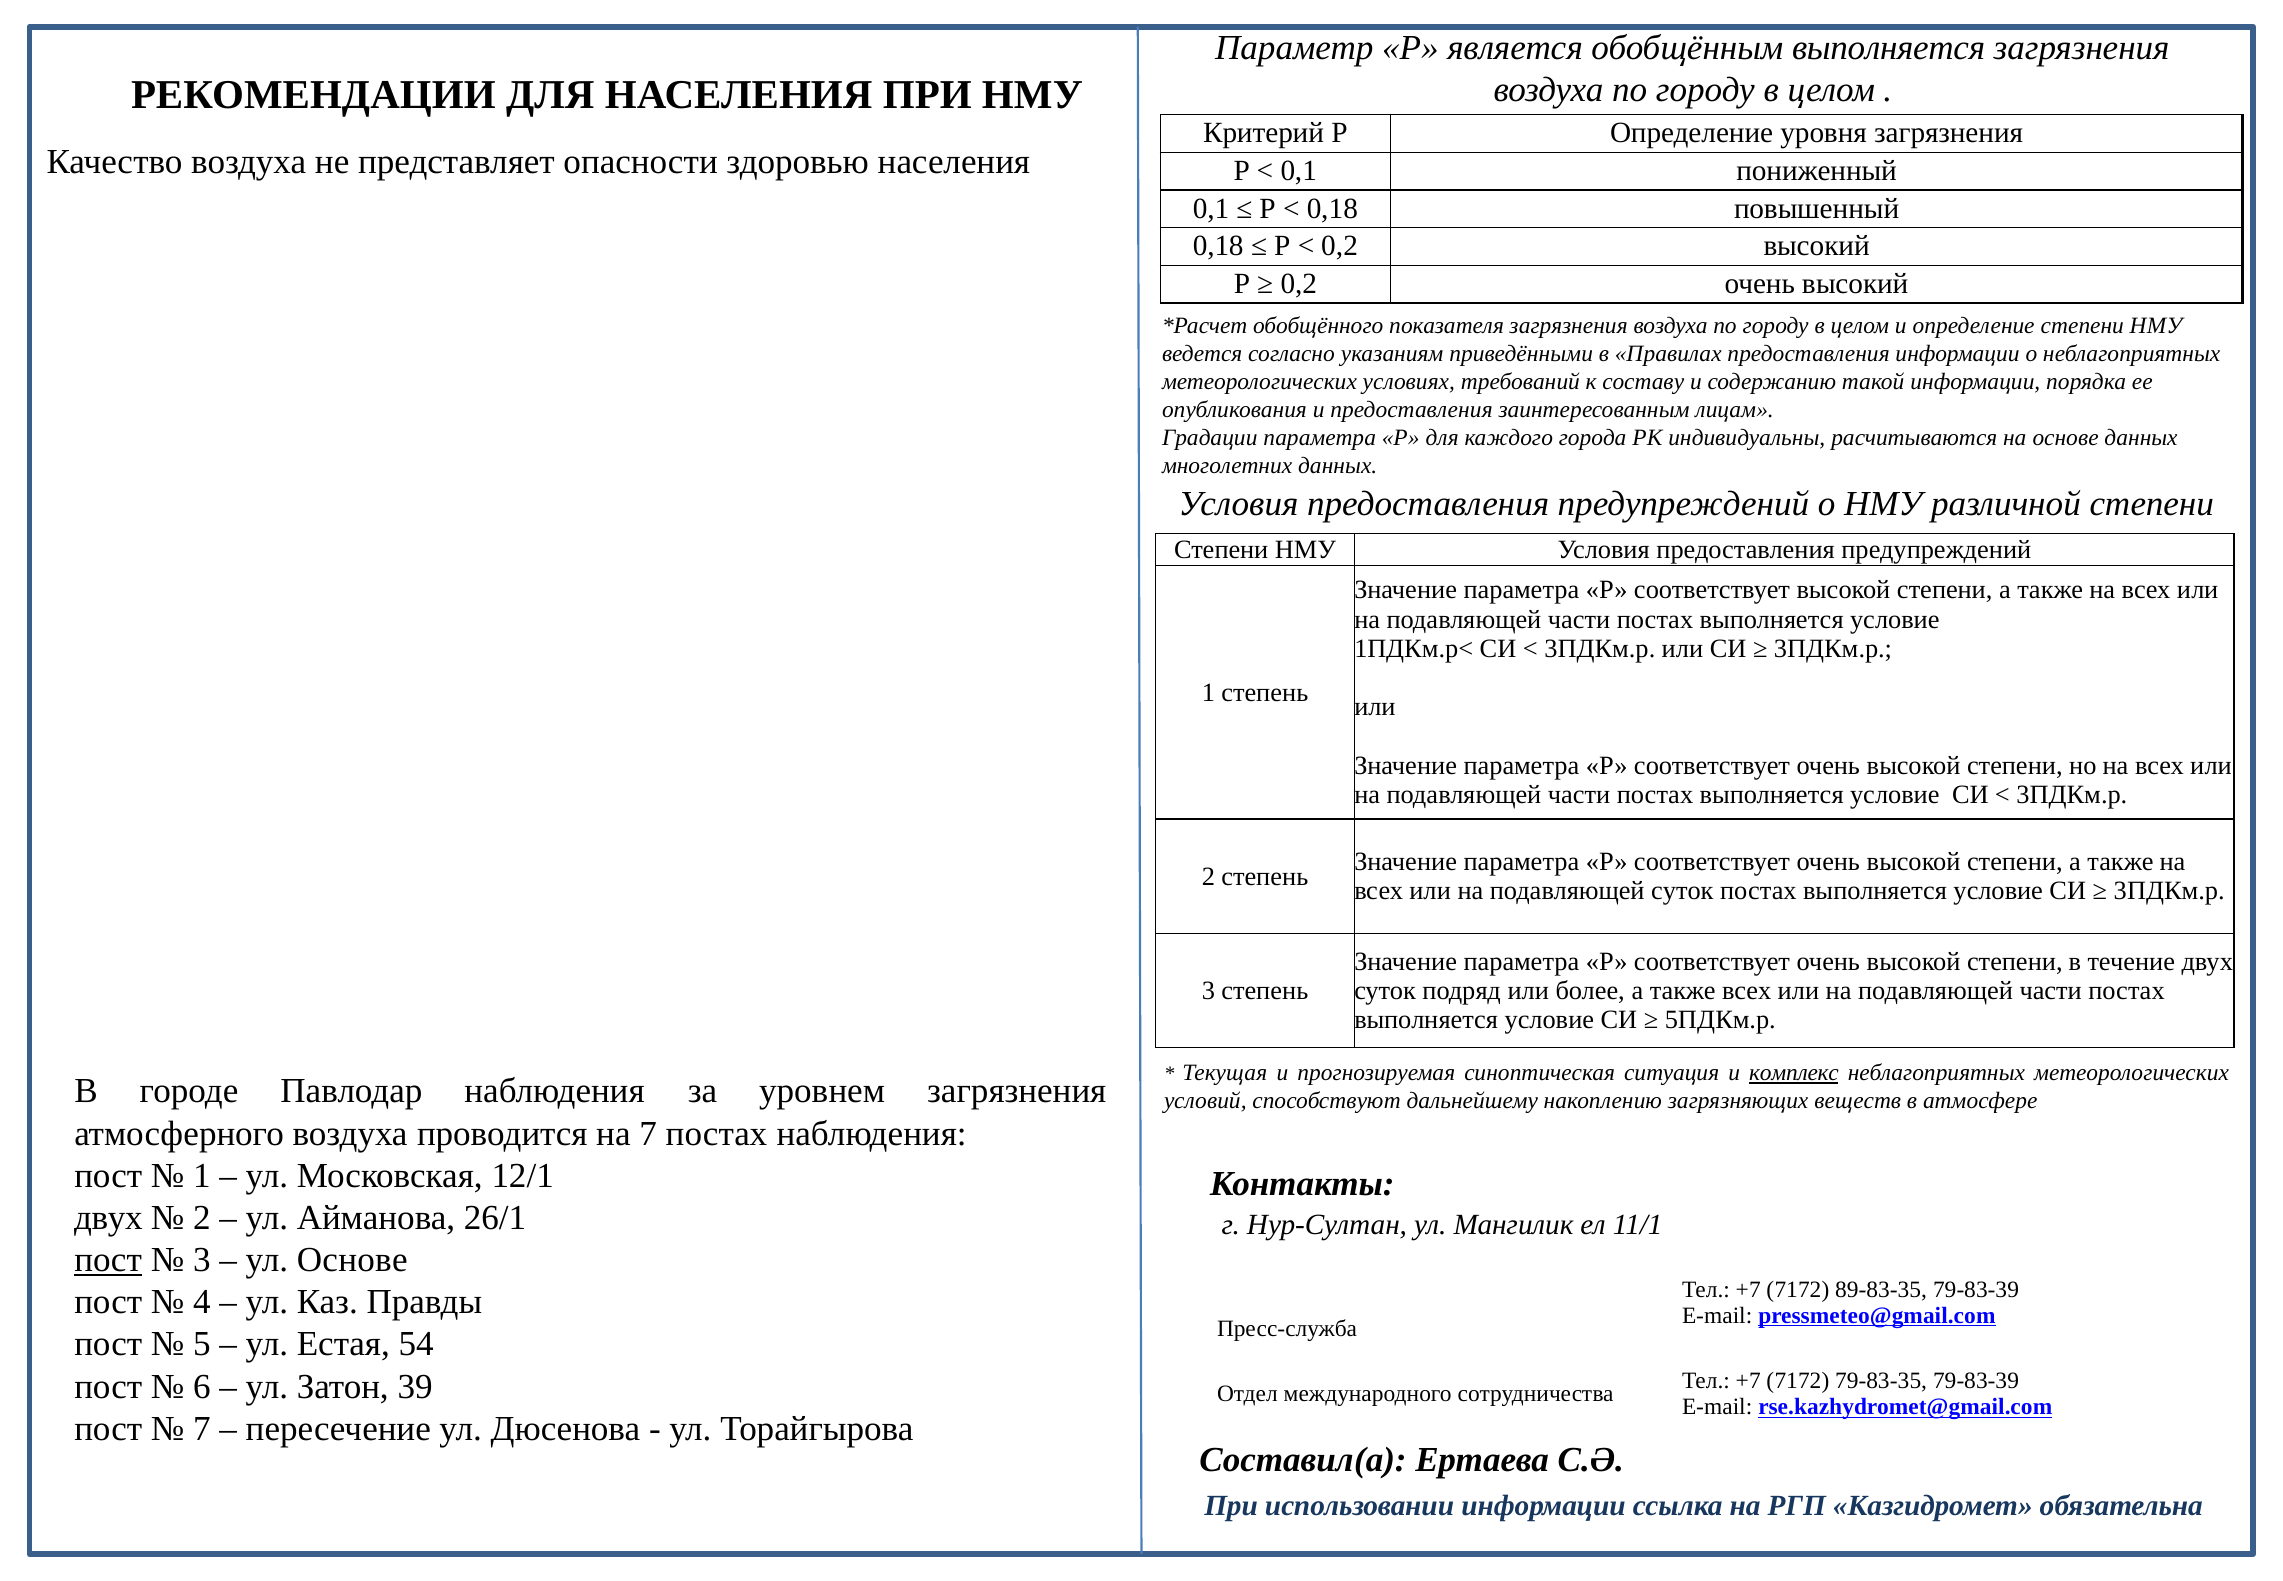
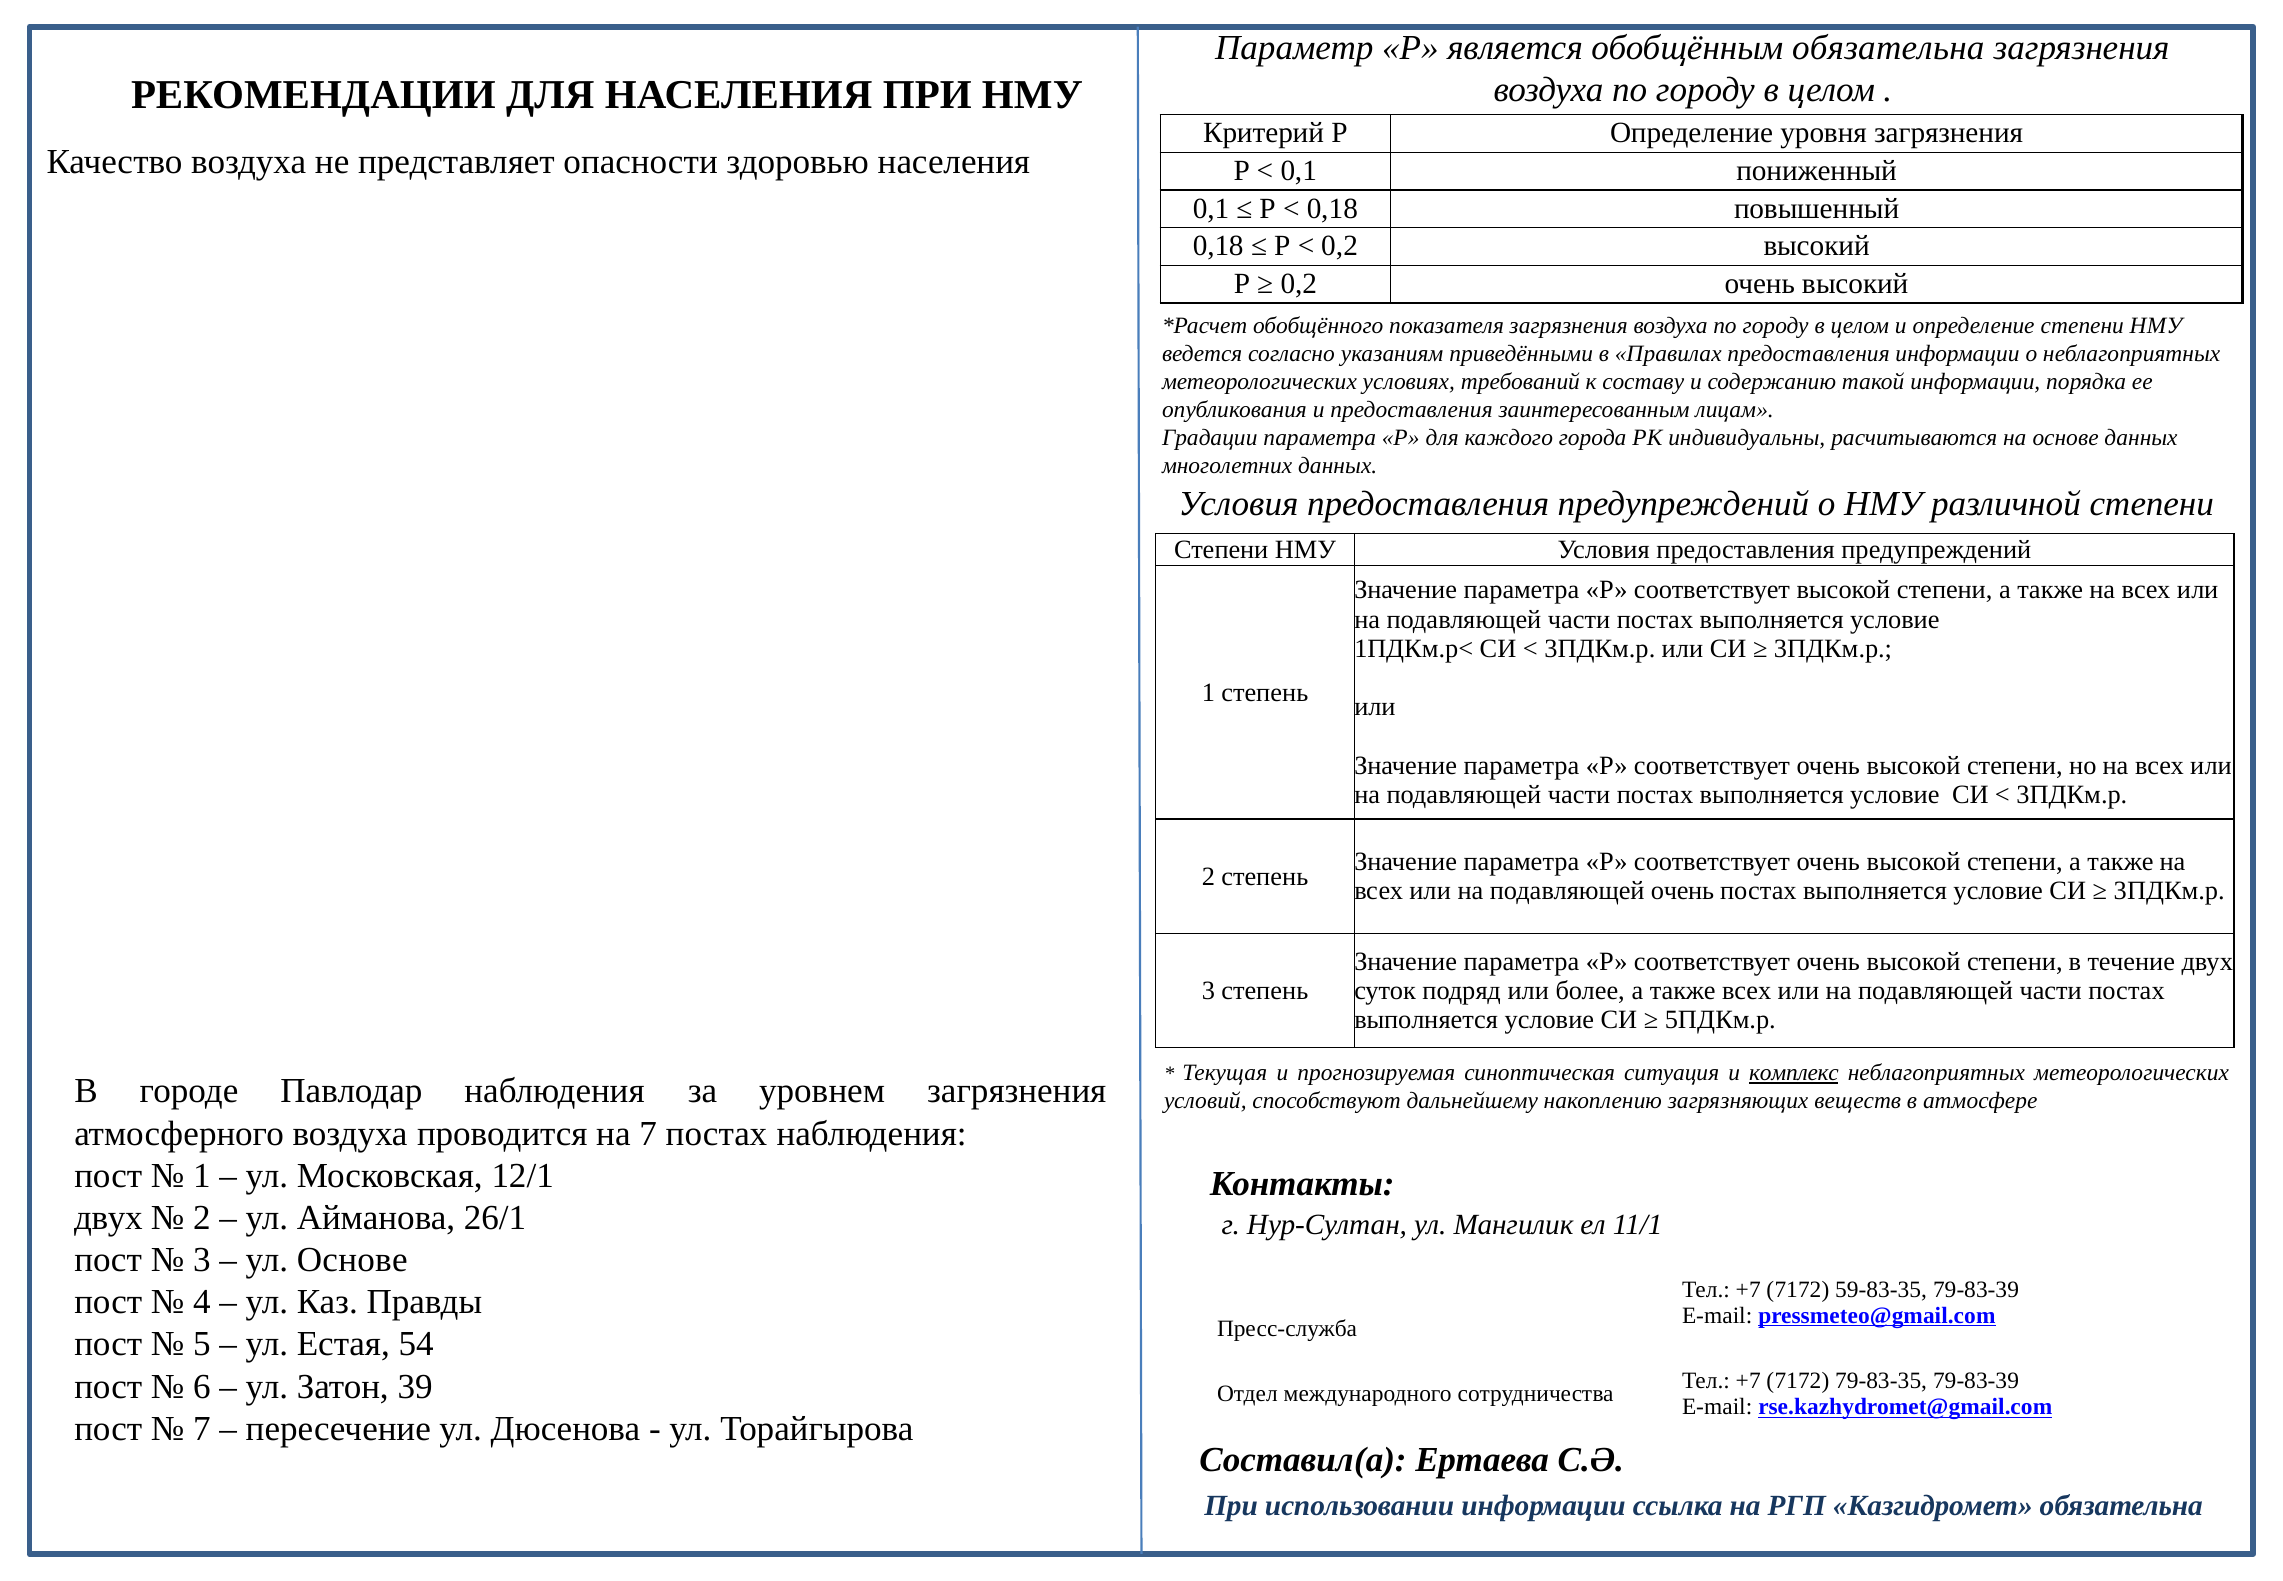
обобщённым выполняется: выполняется -> обязательна
подавляющей суток: суток -> очень
пост at (108, 1260) underline: present -> none
89-83-35: 89-83-35 -> 59-83-35
